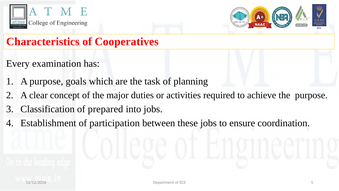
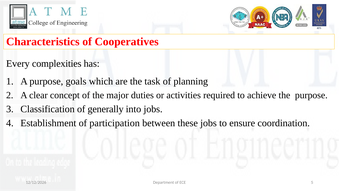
examination: examination -> complexities
prepared: prepared -> generally
